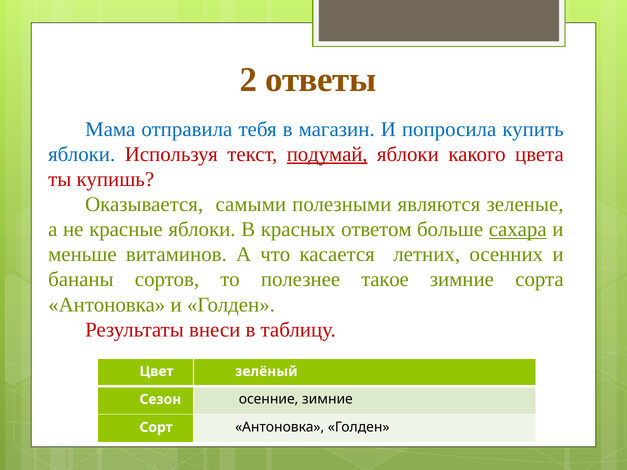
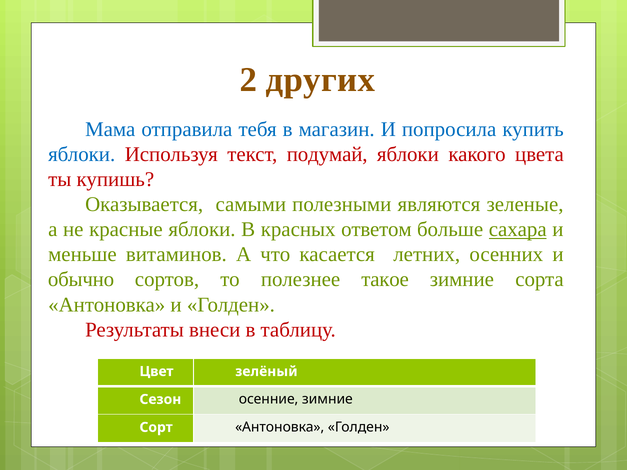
ответы: ответы -> других
подумай underline: present -> none
бананы: бананы -> обычно
